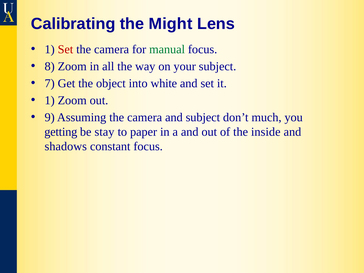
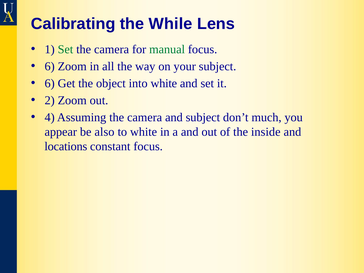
Might: Might -> While
Set at (65, 49) colour: red -> green
8 at (50, 66): 8 -> 6
7 at (50, 83): 7 -> 6
1 at (50, 100): 1 -> 2
9: 9 -> 4
getting: getting -> appear
stay: stay -> also
to paper: paper -> white
shadows: shadows -> locations
